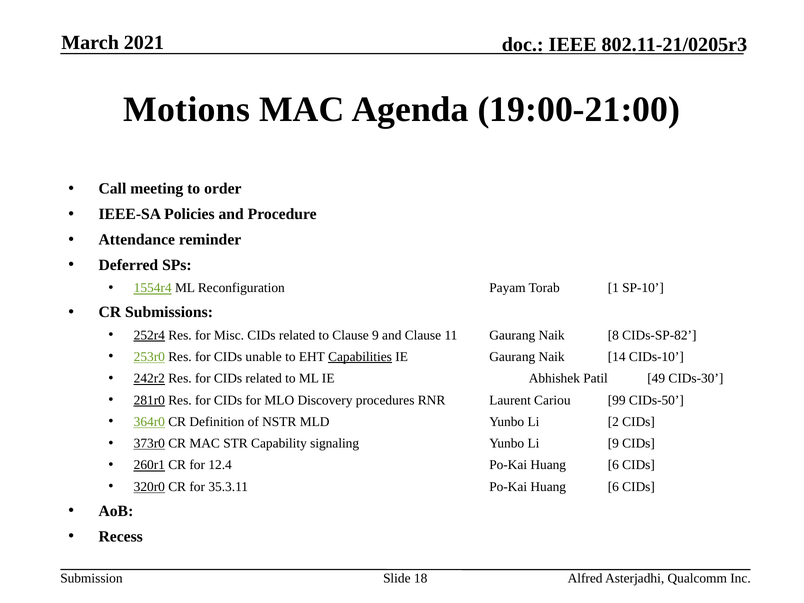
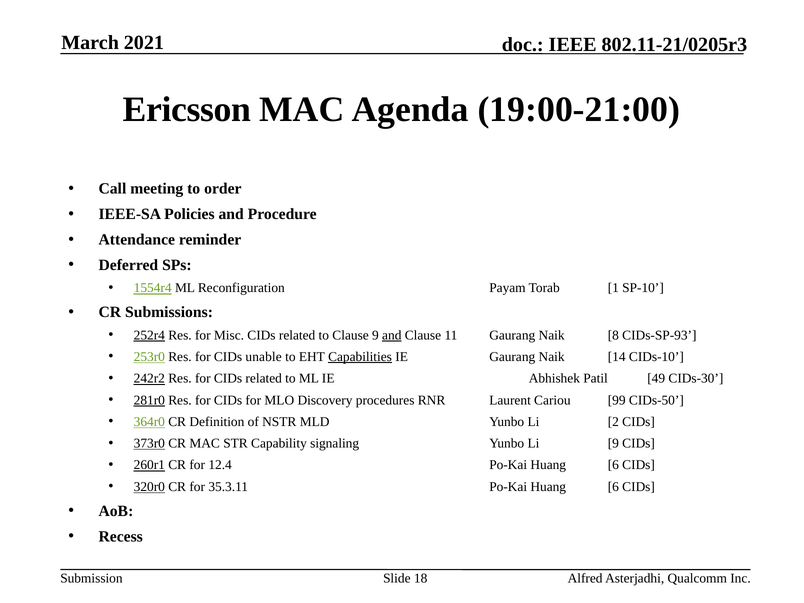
Motions: Motions -> Ericsson
and at (392, 335) underline: none -> present
CIDs-SP-82: CIDs-SP-82 -> CIDs-SP-93
